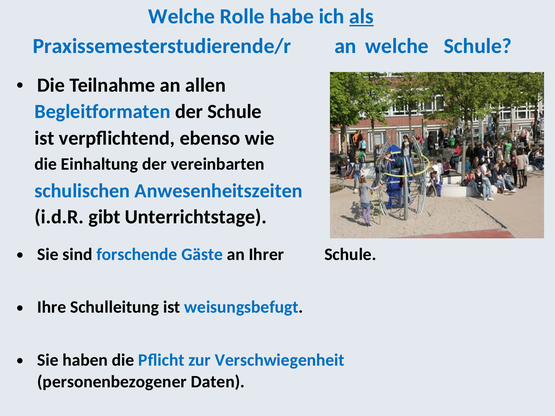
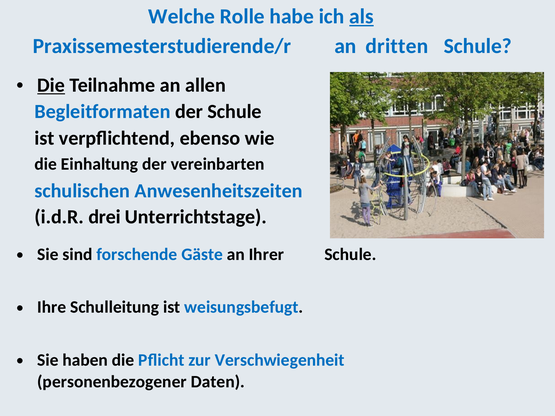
an welche: welche -> dritten
Die at (51, 85) underline: none -> present
gibt: gibt -> drei
